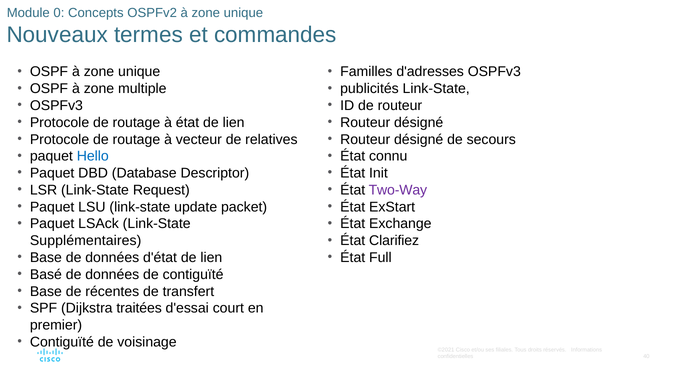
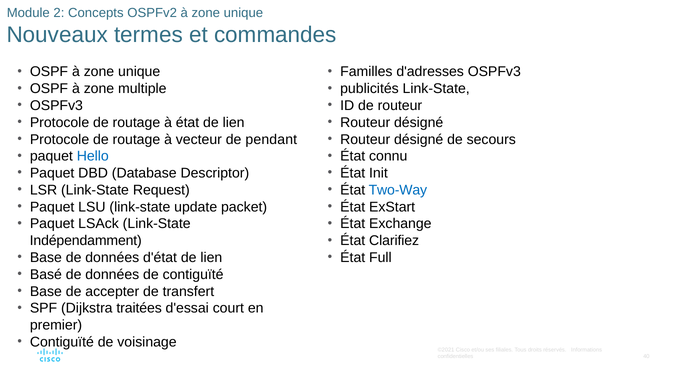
0: 0 -> 2
relatives: relatives -> pendant
Two-Way colour: purple -> blue
Supplémentaires: Supplémentaires -> Indépendamment
récentes: récentes -> accepter
